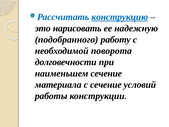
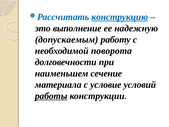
нарисовать: нарисовать -> выполнение
подобранного: подобранного -> допускаемым
с сечение: сечение -> условие
работы underline: none -> present
